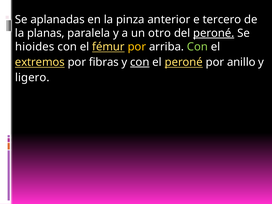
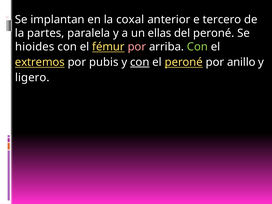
aplanadas: aplanadas -> implantan
pinza: pinza -> coxal
planas: planas -> partes
otro: otro -> ellas
peroné at (214, 33) underline: present -> none
por at (137, 47) colour: yellow -> pink
fibras: fibras -> pubis
